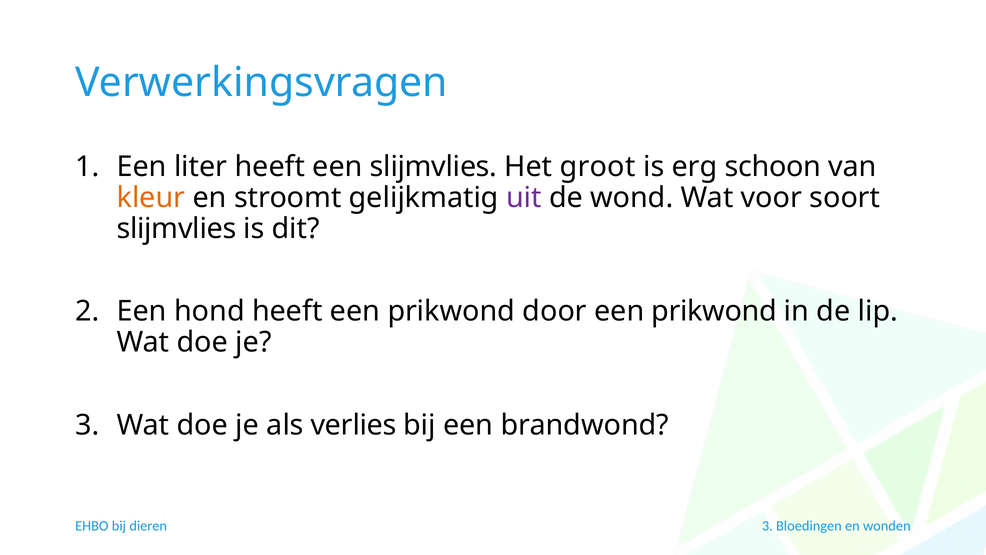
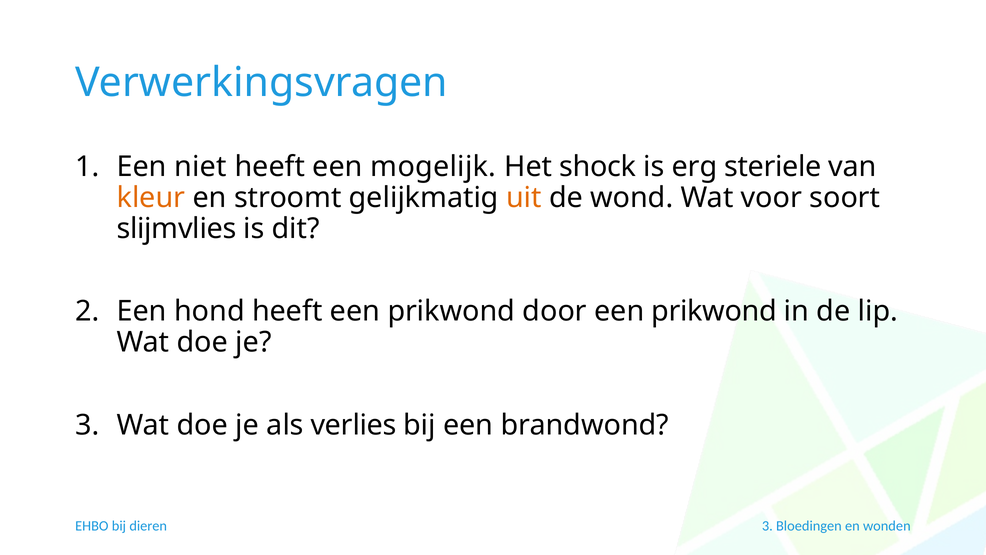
liter: liter -> niet
een slijmvlies: slijmvlies -> mogelijk
groot: groot -> shock
schoon: schoon -> steriele
uit colour: purple -> orange
